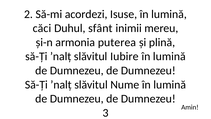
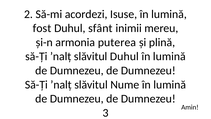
căci: căci -> fost
slăvitul Iubire: Iubire -> Duhul
